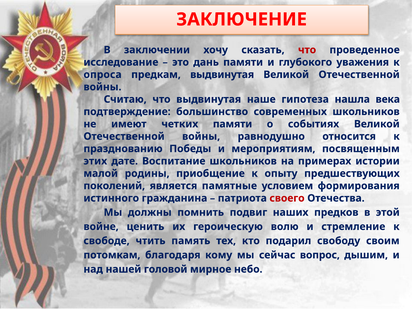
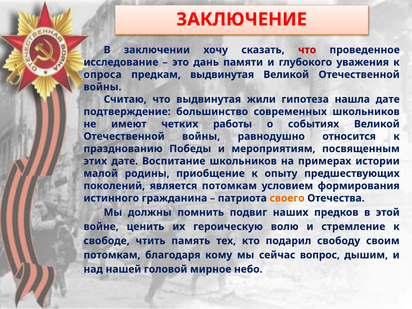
наше: наше -> жили
нашла века: века -> дате
четких памяти: памяти -> работы
является памятные: памятные -> потомкам
своего colour: red -> orange
